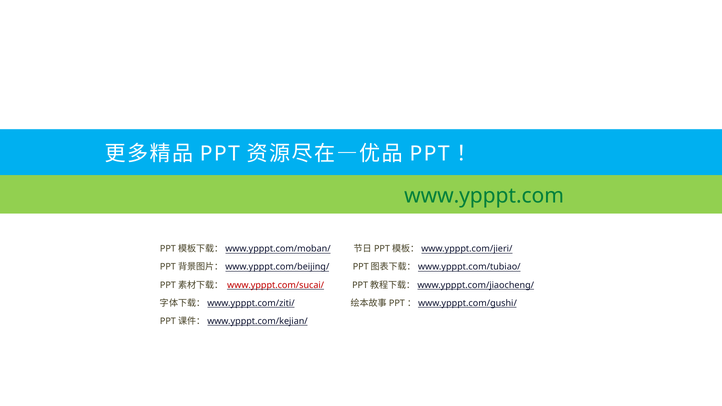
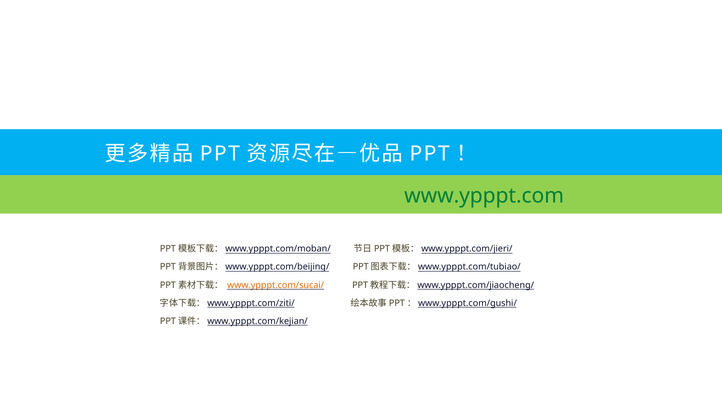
www.ypppt.com/sucai/ colour: red -> orange
